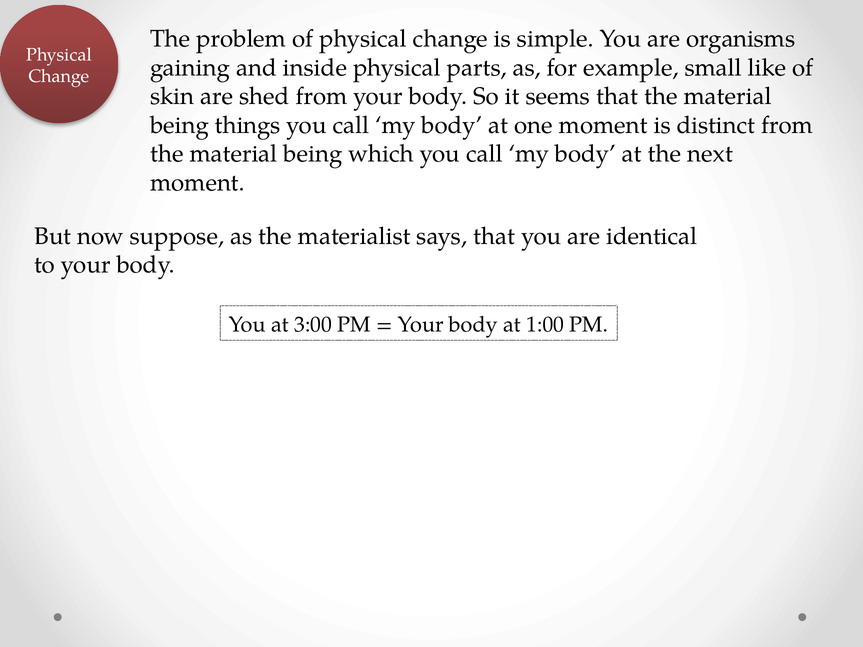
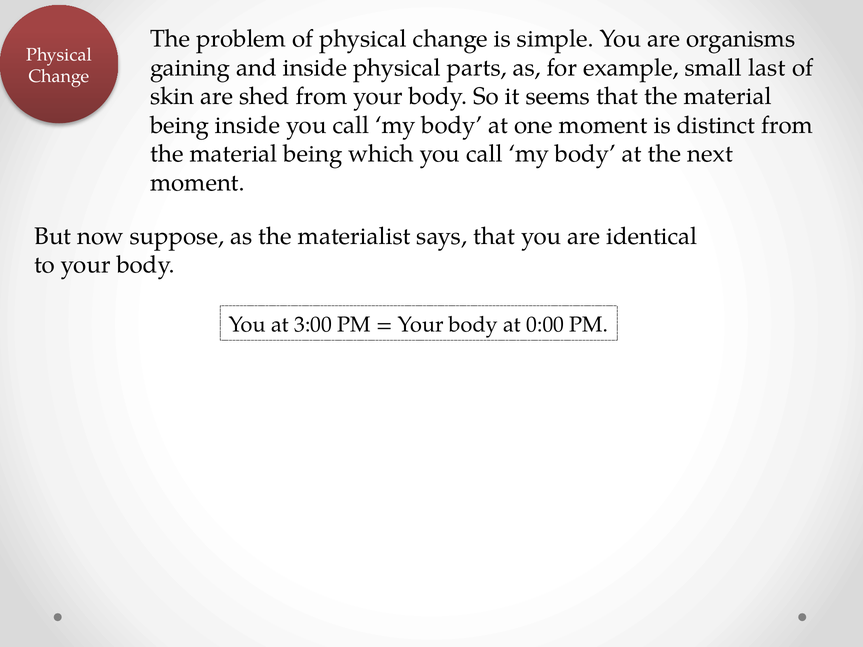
like: like -> last
being things: things -> inside
1:00: 1:00 -> 0:00
